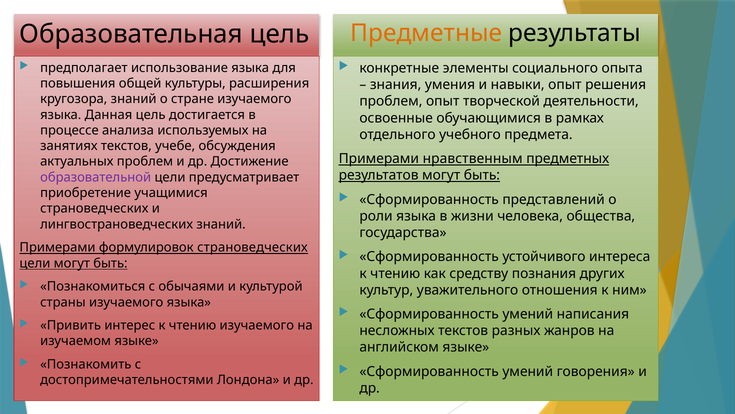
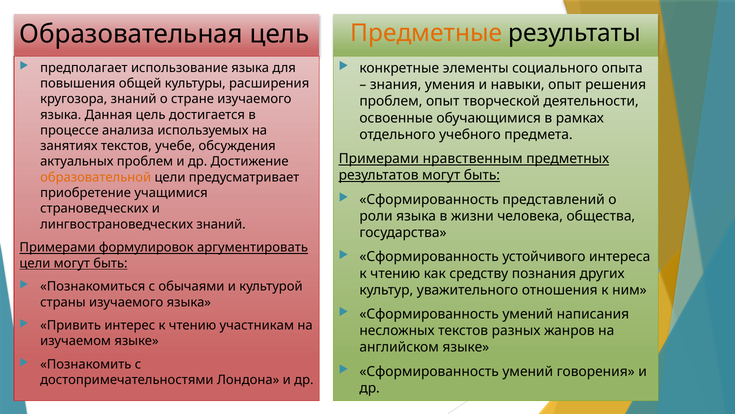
образовательной colour: purple -> orange
формулировок страноведческих: страноведческих -> аргументировать
чтению изучаемого: изучаемого -> участникам
